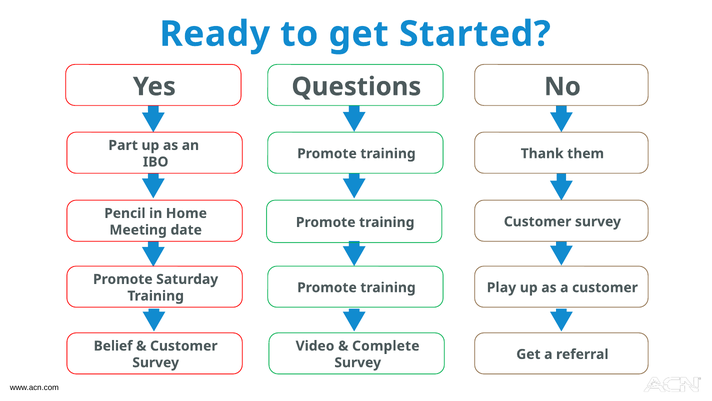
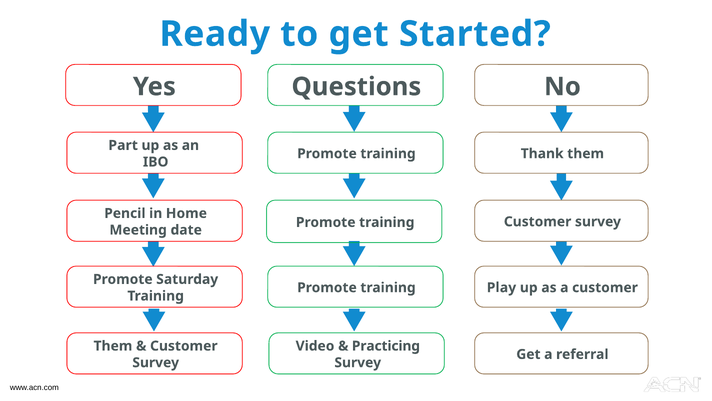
Belief at (113, 346): Belief -> Them
Complete: Complete -> Practicing
